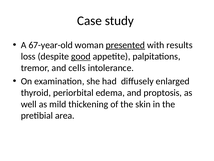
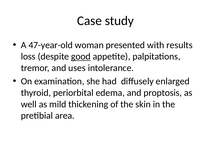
67-year-old: 67-year-old -> 47-year-old
presented underline: present -> none
cells: cells -> uses
